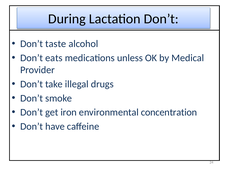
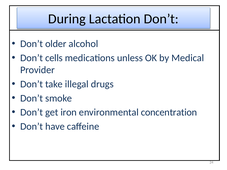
taste: taste -> older
eats: eats -> cells
